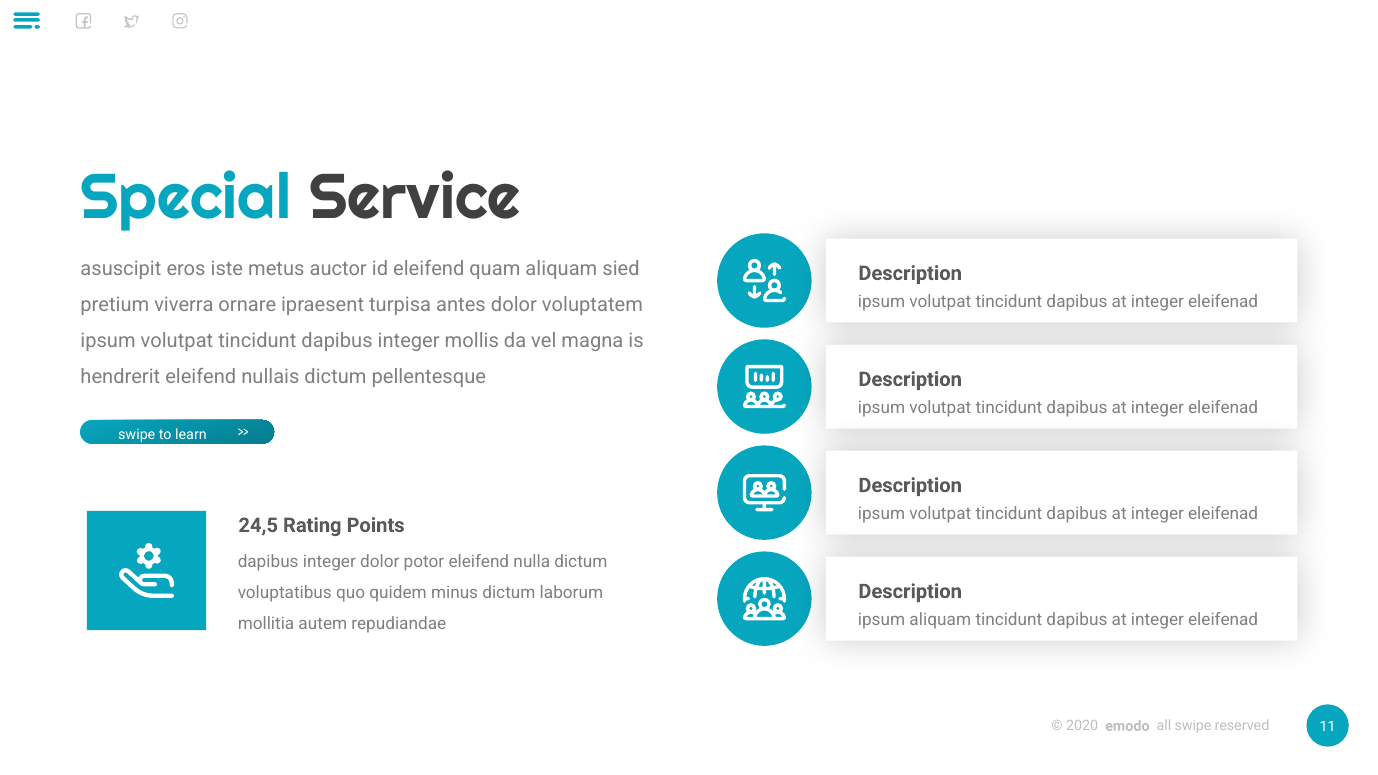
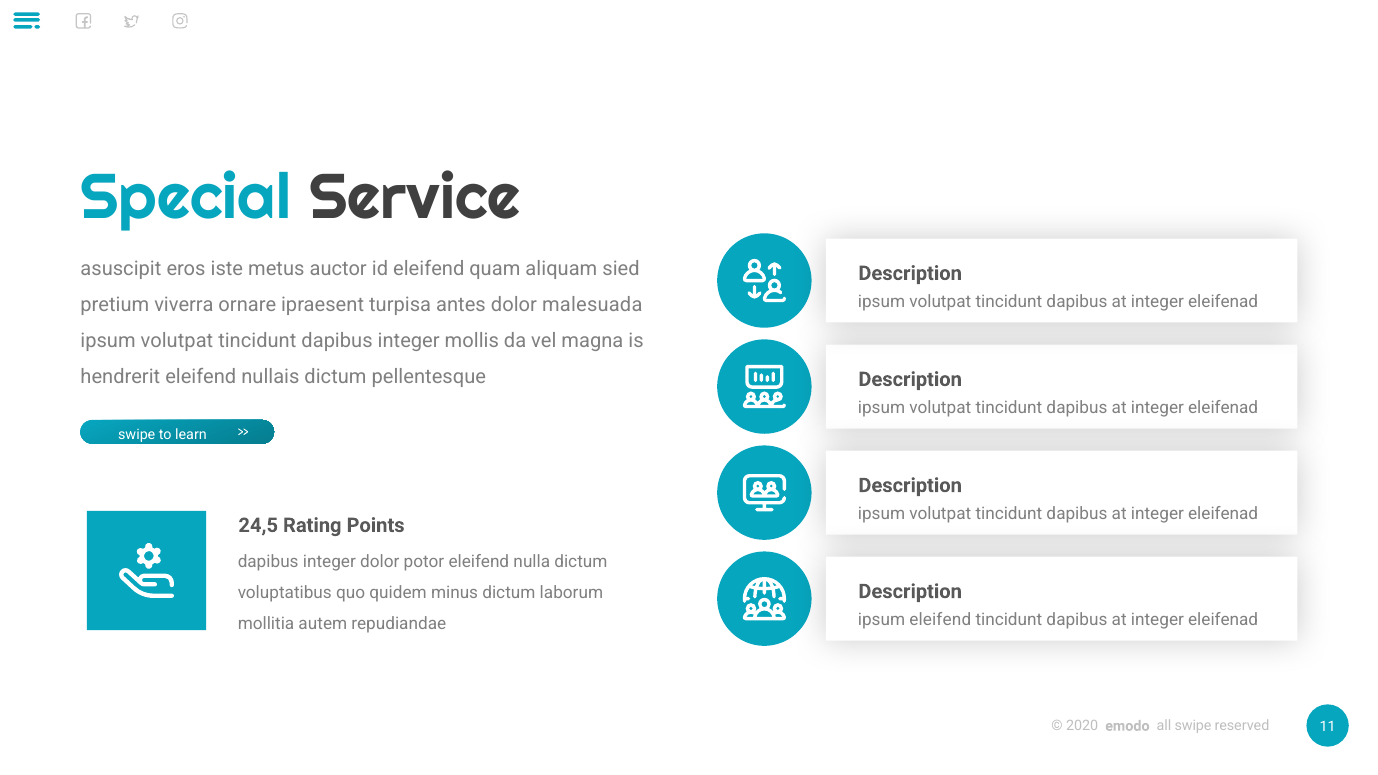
voluptatem: voluptatem -> malesuada
ipsum aliquam: aliquam -> eleifend
